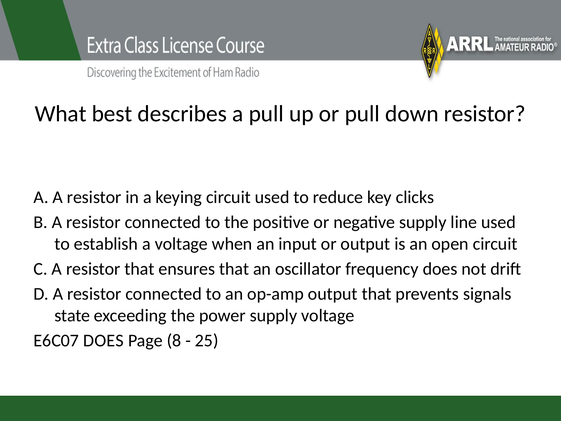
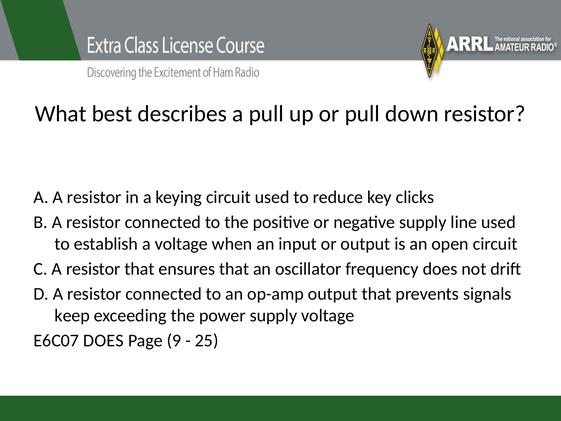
state: state -> keep
8: 8 -> 9
